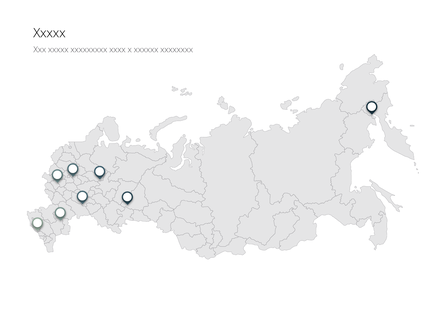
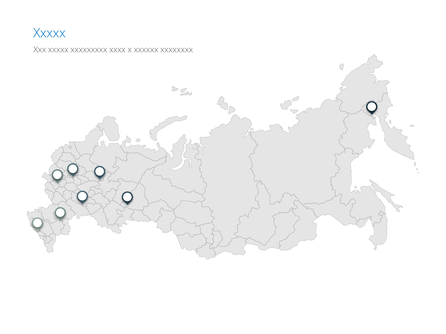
Xxxxx at (49, 33) colour: black -> blue
